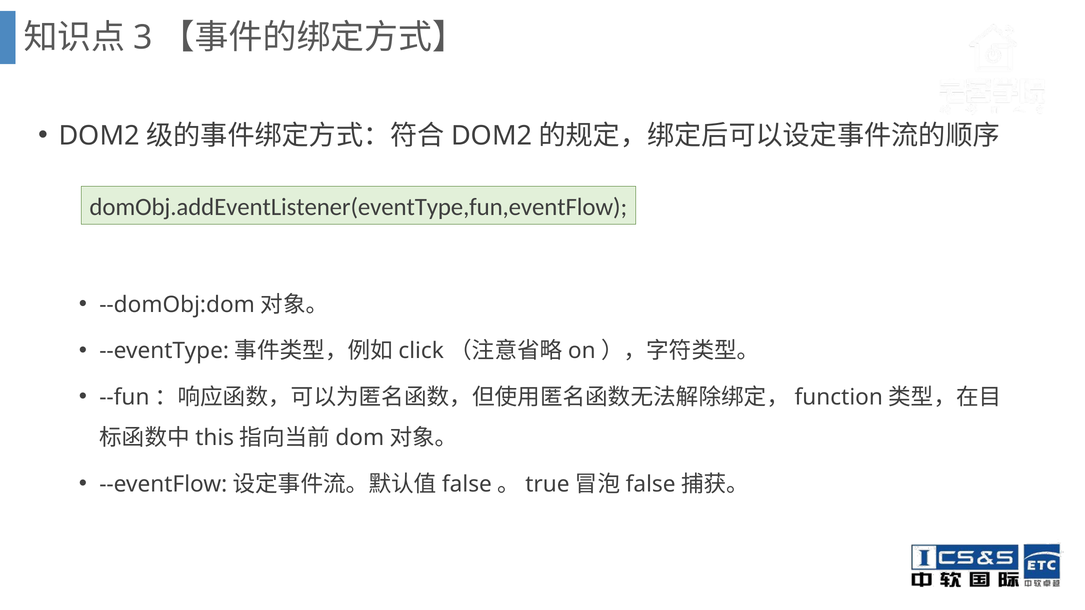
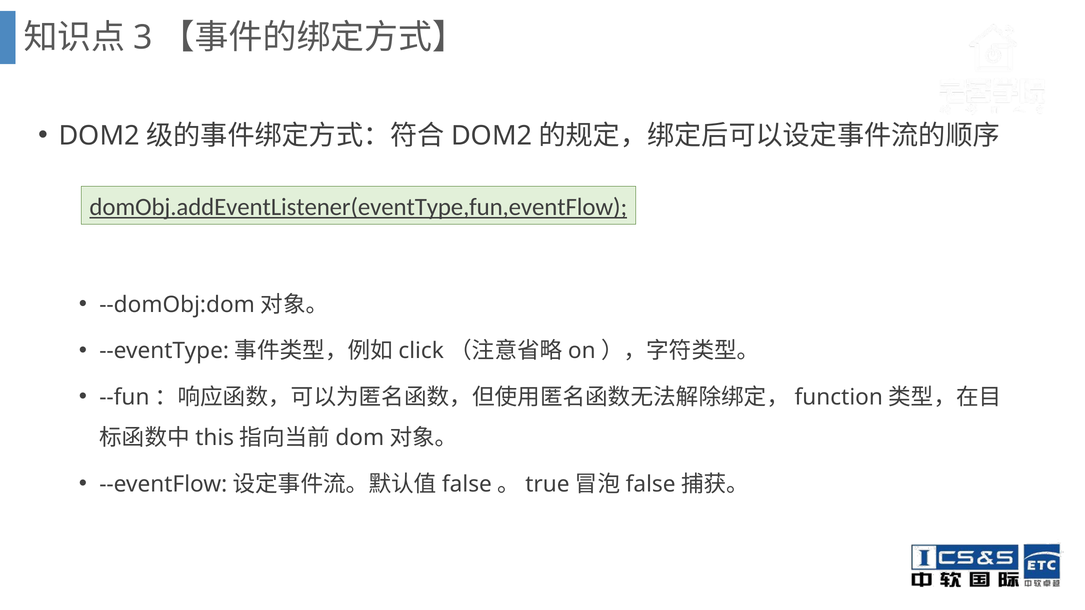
domObj.addEventListener(eventType,fun,eventFlow underline: none -> present
